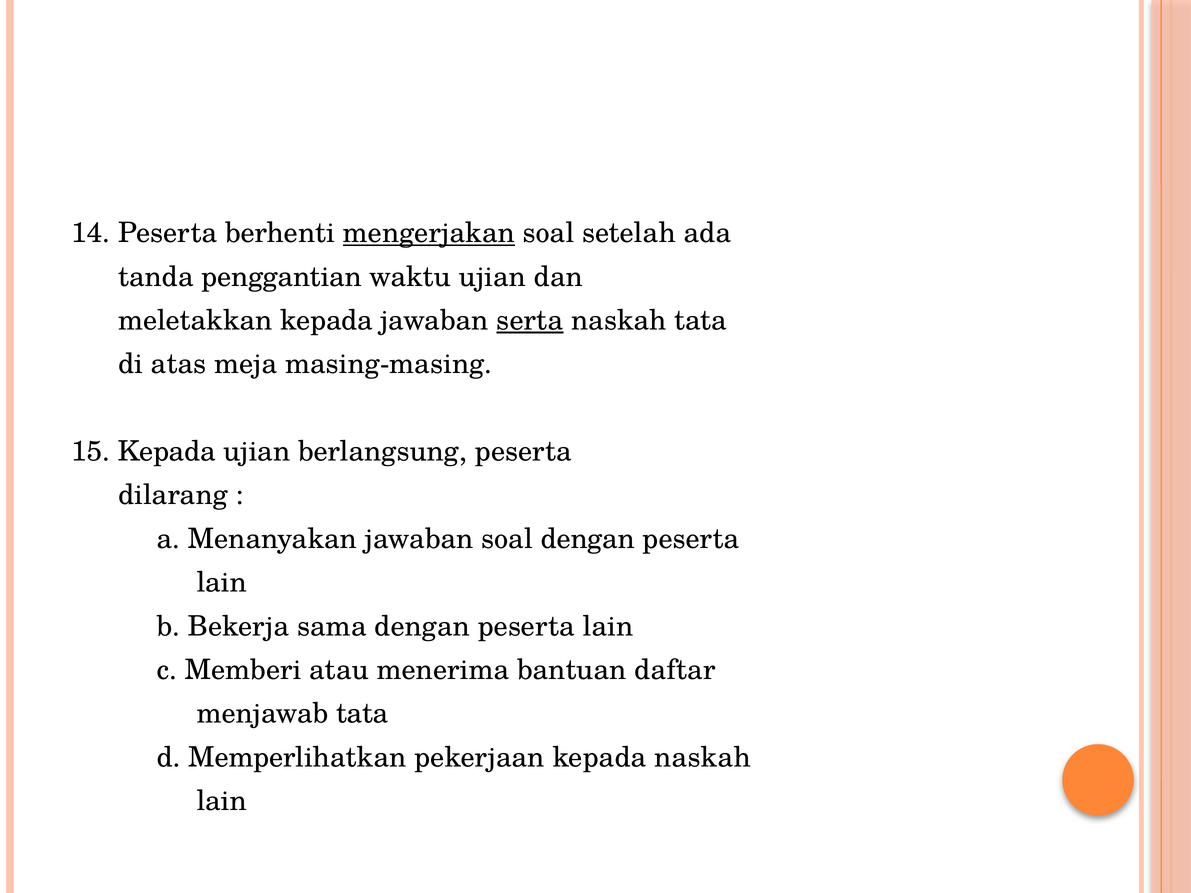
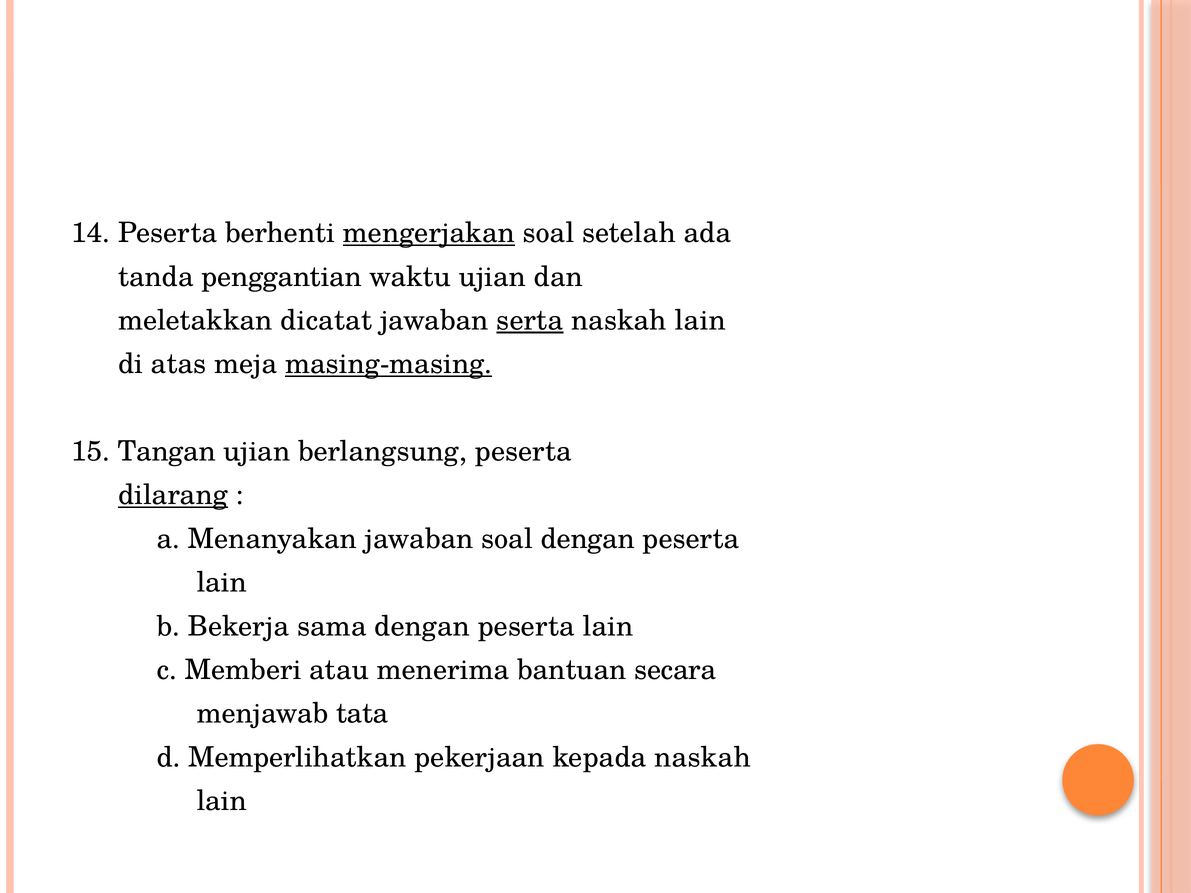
meletakkan kepada: kepada -> dicatat
tata at (701, 321): tata -> lain
masing-masing underline: none -> present
15 Kepada: Kepada -> Tangan
dilarang underline: none -> present
daftar: daftar -> secara
